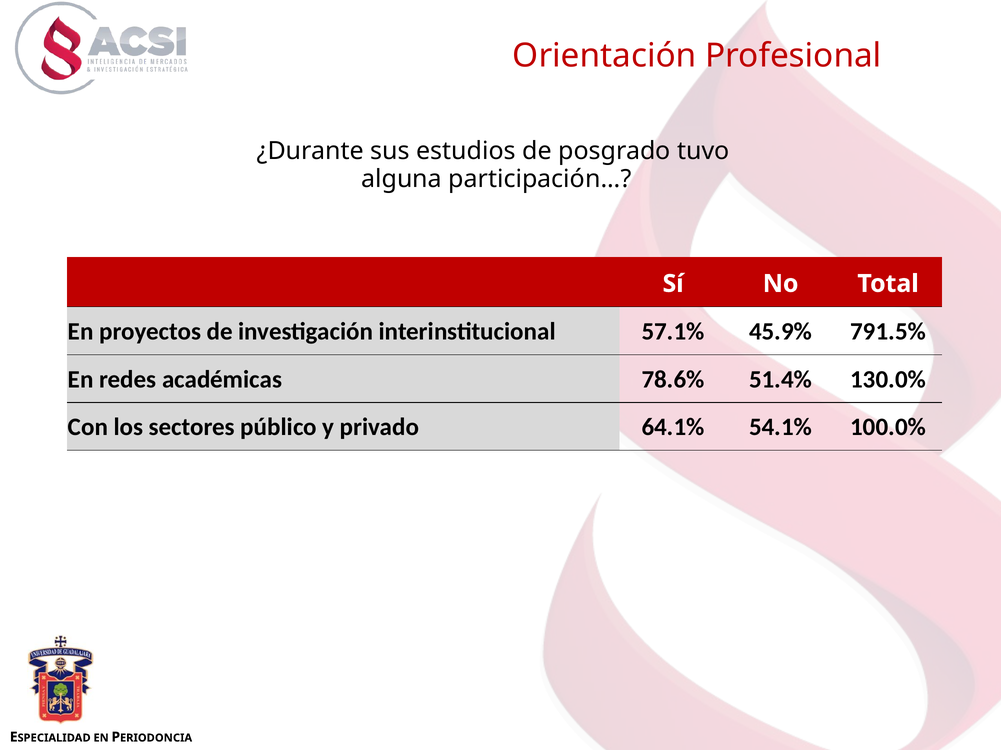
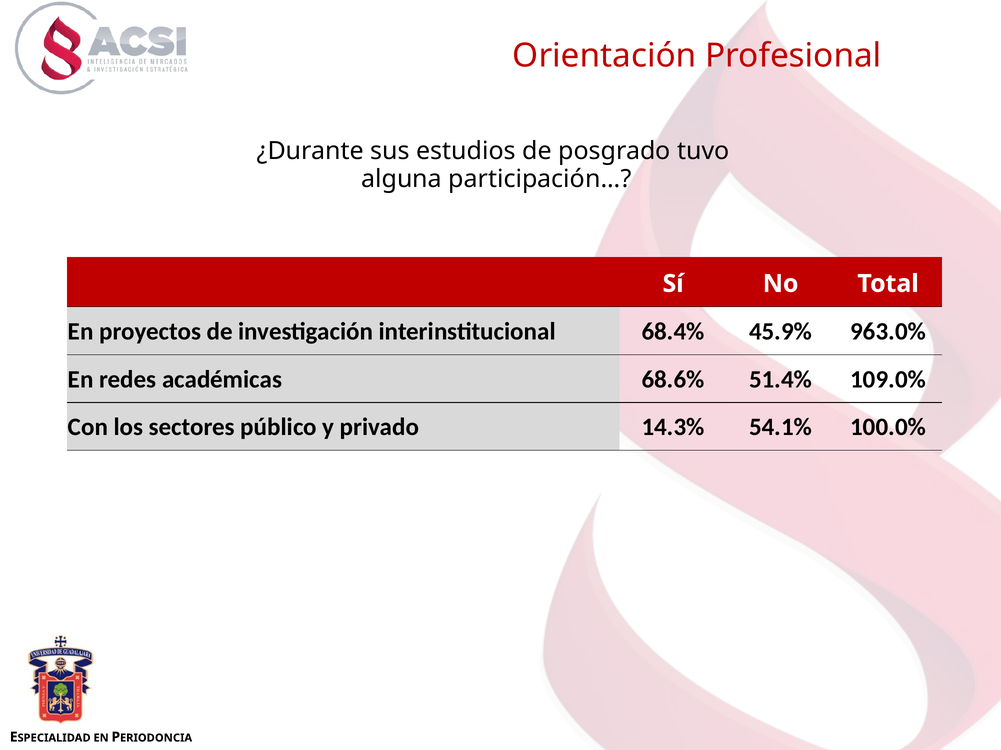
57.1%: 57.1% -> 68.4%
791.5%: 791.5% -> 963.0%
78.6%: 78.6% -> 68.6%
130.0%: 130.0% -> 109.0%
64.1%: 64.1% -> 14.3%
